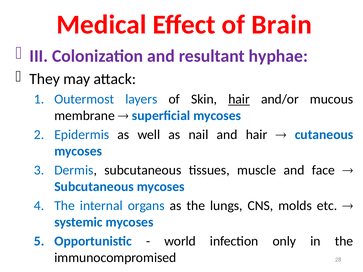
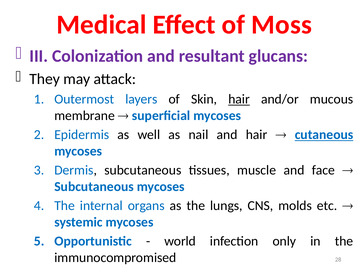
Brain: Brain -> Moss
hyphae: hyphae -> glucans
cutaneous underline: none -> present
